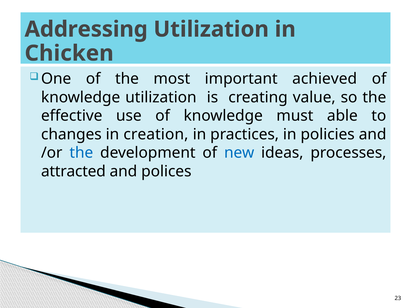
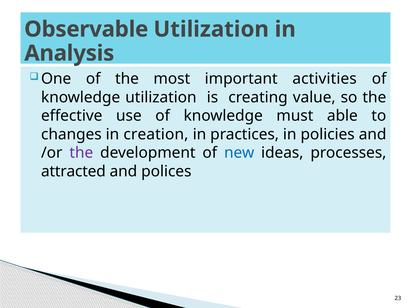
Addressing: Addressing -> Observable
Chicken: Chicken -> Analysis
achieved: achieved -> activities
the at (81, 153) colour: blue -> purple
